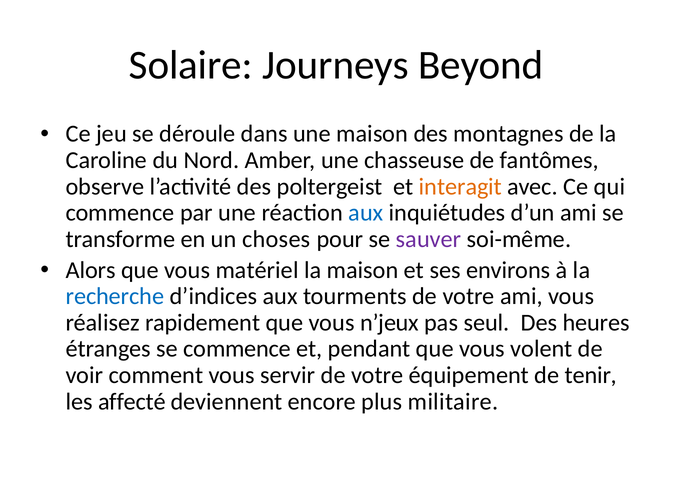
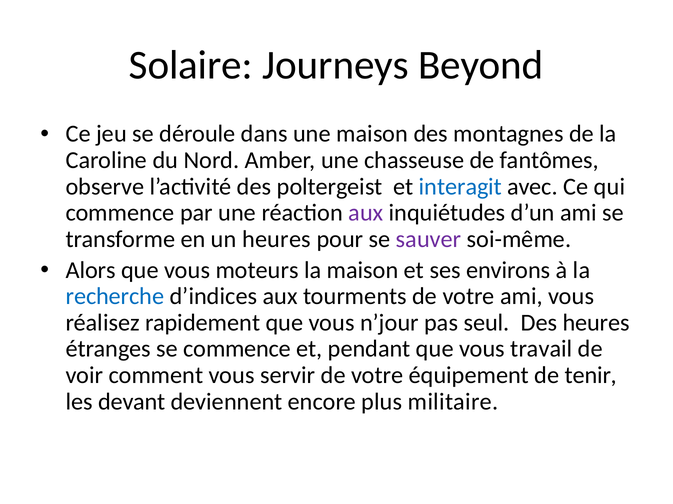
interagit colour: orange -> blue
aux at (366, 213) colour: blue -> purple
un choses: choses -> heures
matériel: matériel -> moteurs
n’jeux: n’jeux -> n’jour
volent: volent -> travail
affecté: affecté -> devant
